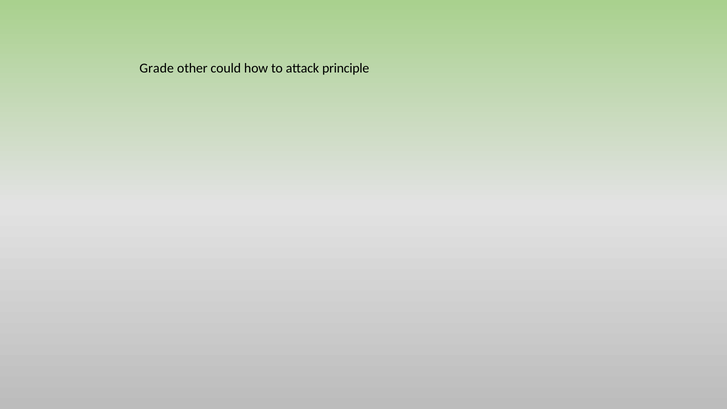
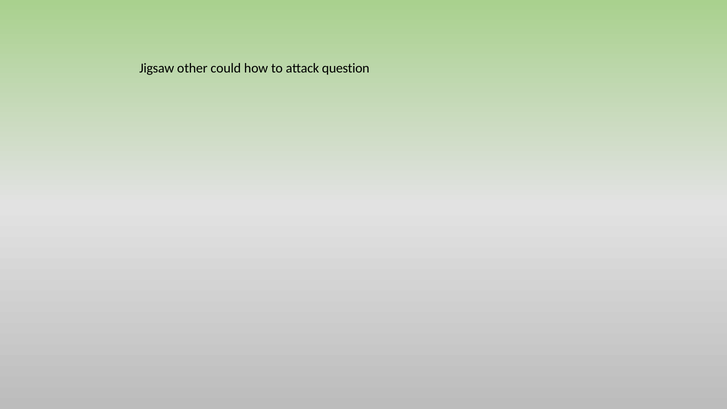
Grade: Grade -> Jigsaw
principle: principle -> question
